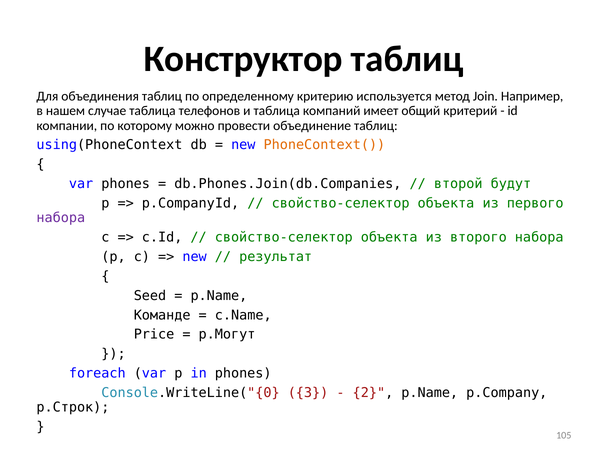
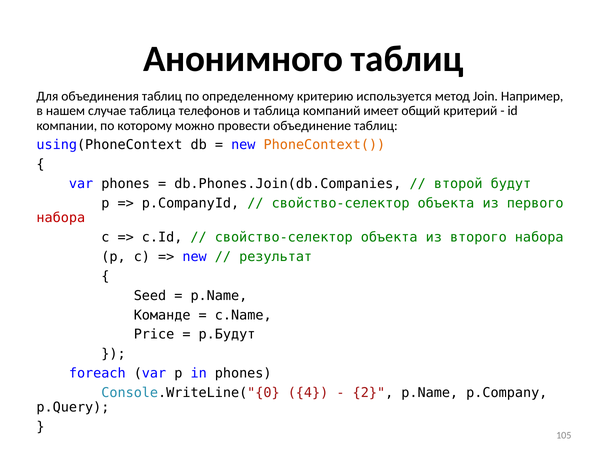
Конструктор: Конструктор -> Анонимного
набора at (61, 218) colour: purple -> red
p.Могут: p.Могут -> p.Будут
3: 3 -> 4
p.Строк: p.Строк -> p.Query
